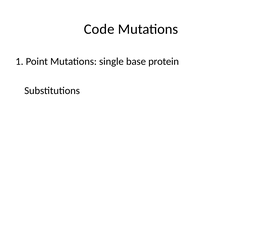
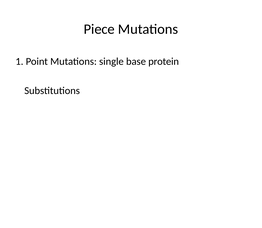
Code: Code -> Piece
